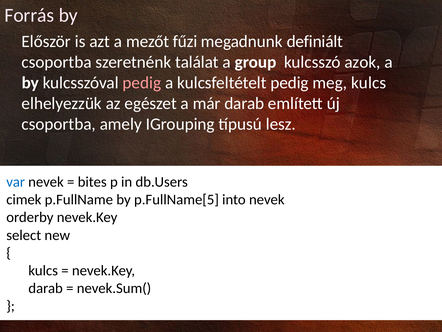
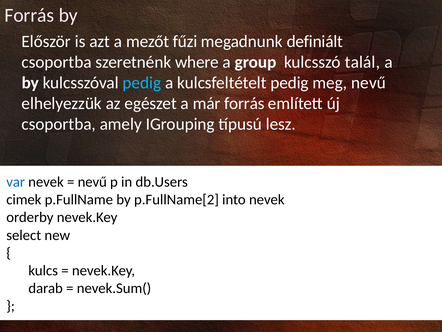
találat: találat -> where
azok: azok -> talál
pedig at (142, 83) colour: pink -> light blue
meg kulcs: kulcs -> nevű
már darab: darab -> forrás
bites at (92, 182): bites -> nevű
p.FullName[5: p.FullName[5 -> p.FullName[2
